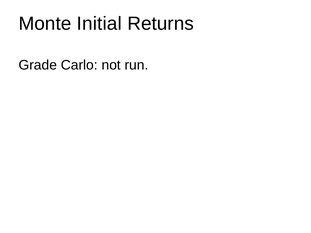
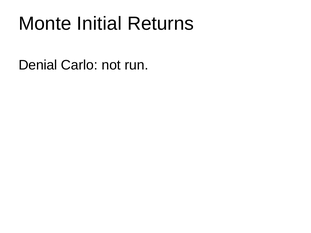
Grade: Grade -> Denial
